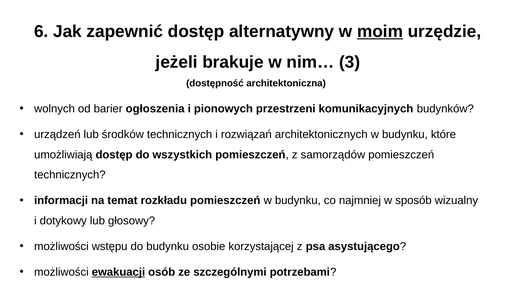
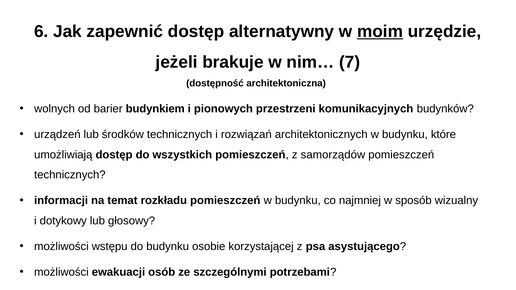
3: 3 -> 7
ogłoszenia: ogłoszenia -> budynkiem
ewakuacji underline: present -> none
